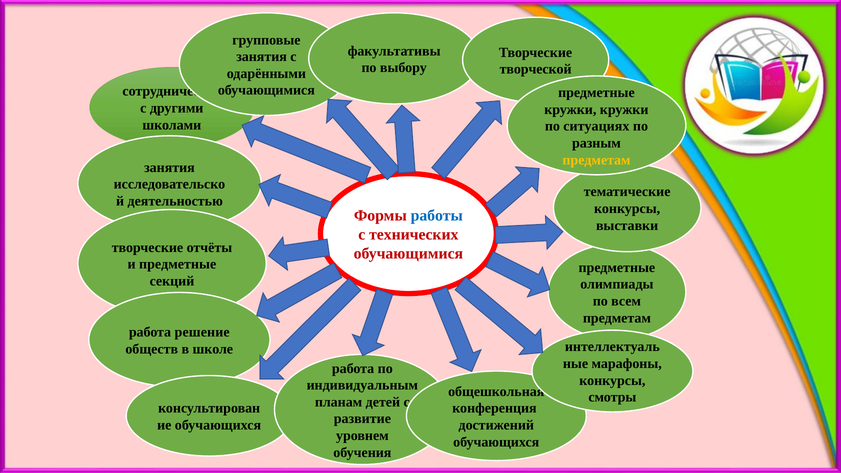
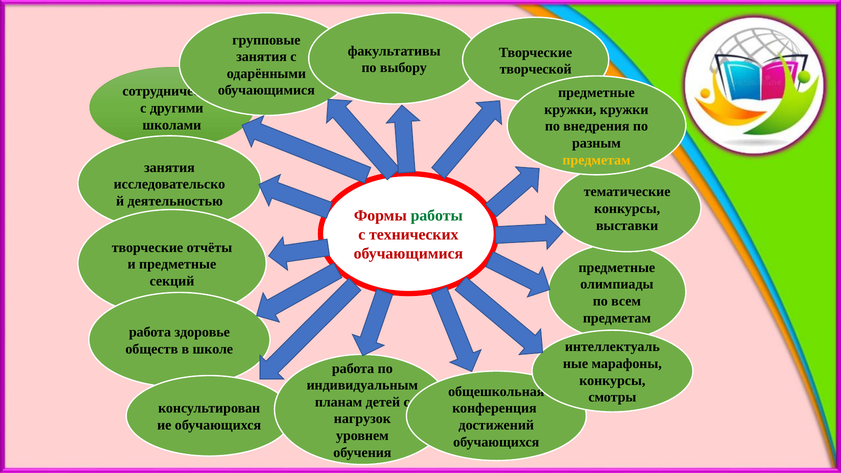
ситуациях: ситуациях -> внедрения
работы colour: blue -> green
решение: решение -> здоровье
развитие: развитие -> нагрузок
